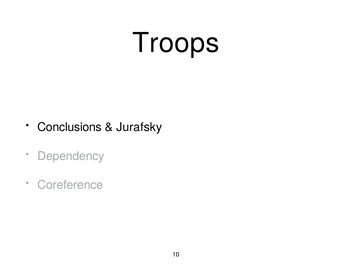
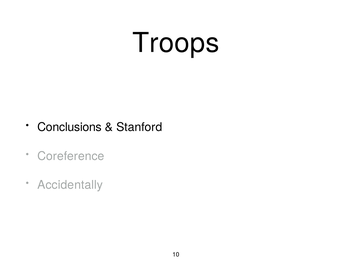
Jurafsky: Jurafsky -> Stanford
Dependency: Dependency -> Coreference
Coreference: Coreference -> Accidentally
